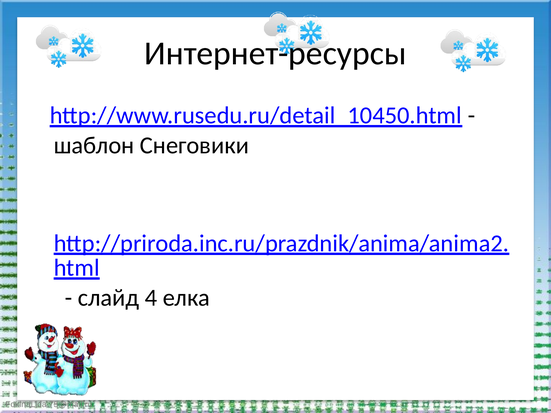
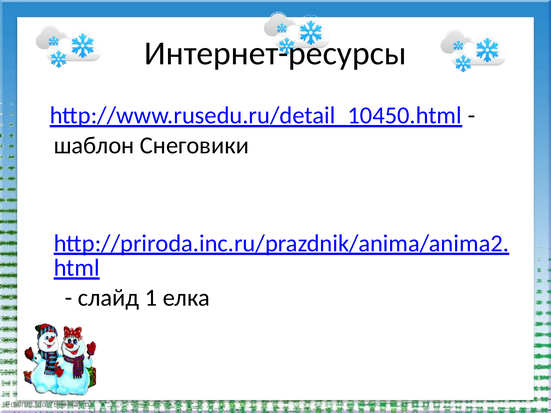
4: 4 -> 1
